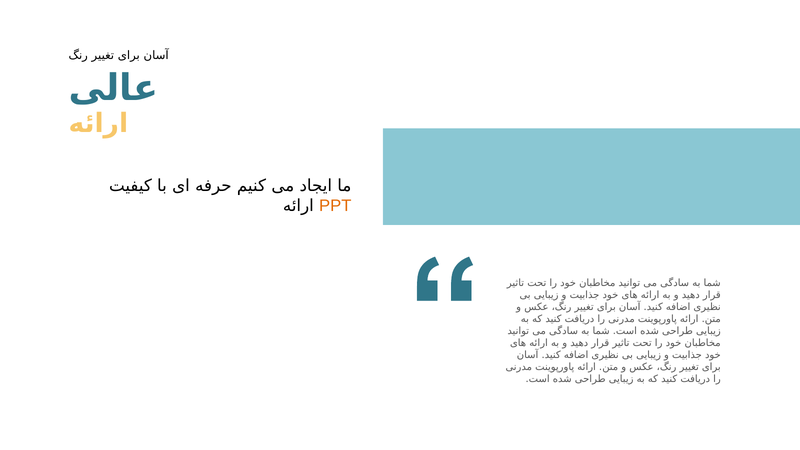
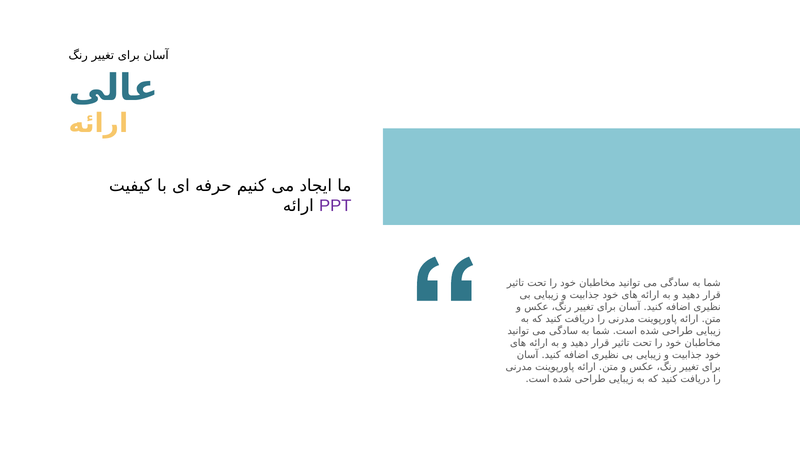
PPT colour: orange -> purple
